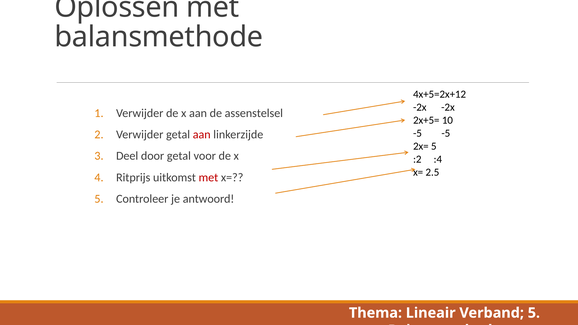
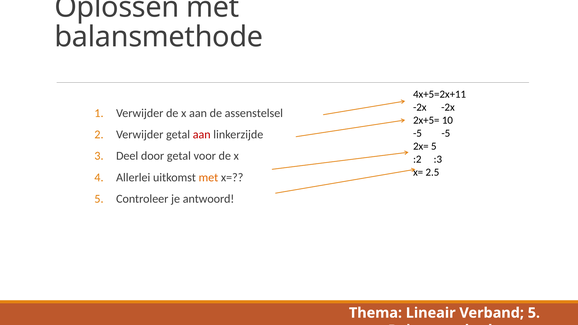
4x+5=2x+12: 4x+5=2x+12 -> 4x+5=2x+11
:4: :4 -> :3
Ritprijs: Ritprijs -> Allerlei
met at (208, 177) colour: red -> orange
